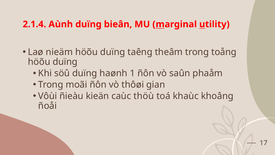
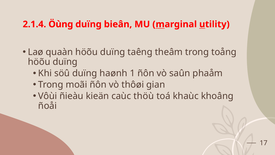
Aùnh: Aùnh -> Öùng
nieäm: nieäm -> quaàn
